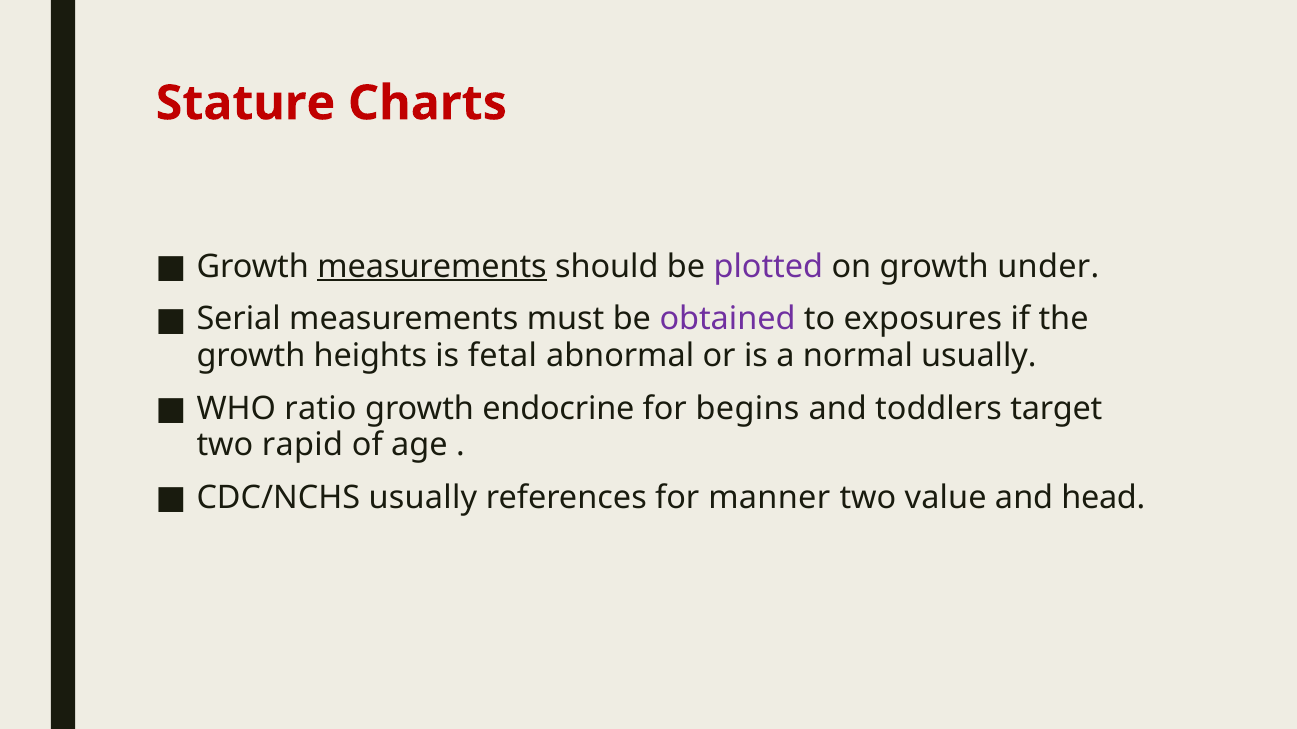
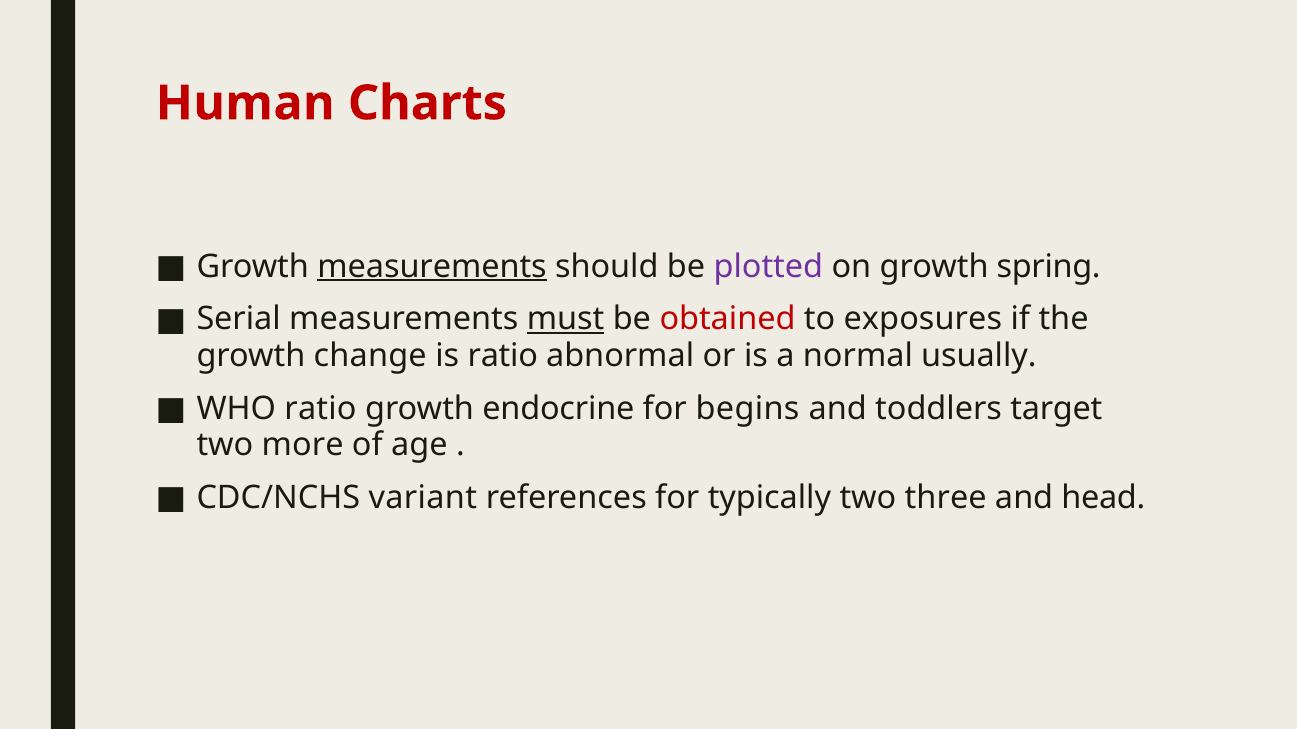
Stature: Stature -> Human
under: under -> spring
must underline: none -> present
obtained colour: purple -> red
heights: heights -> change
is fetal: fetal -> ratio
rapid: rapid -> more
CDC/NCHS usually: usually -> variant
manner: manner -> typically
value: value -> three
